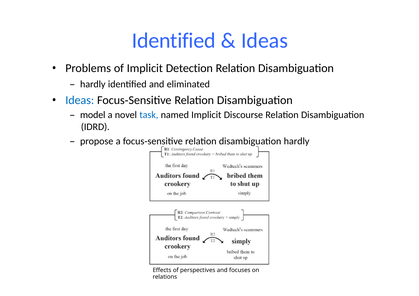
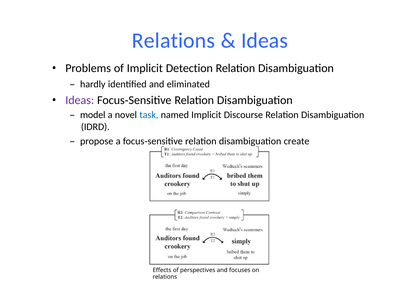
Identified at (174, 41): Identified -> Relations
Ideas at (80, 100) colour: blue -> purple
disambiguation hardly: hardly -> create
